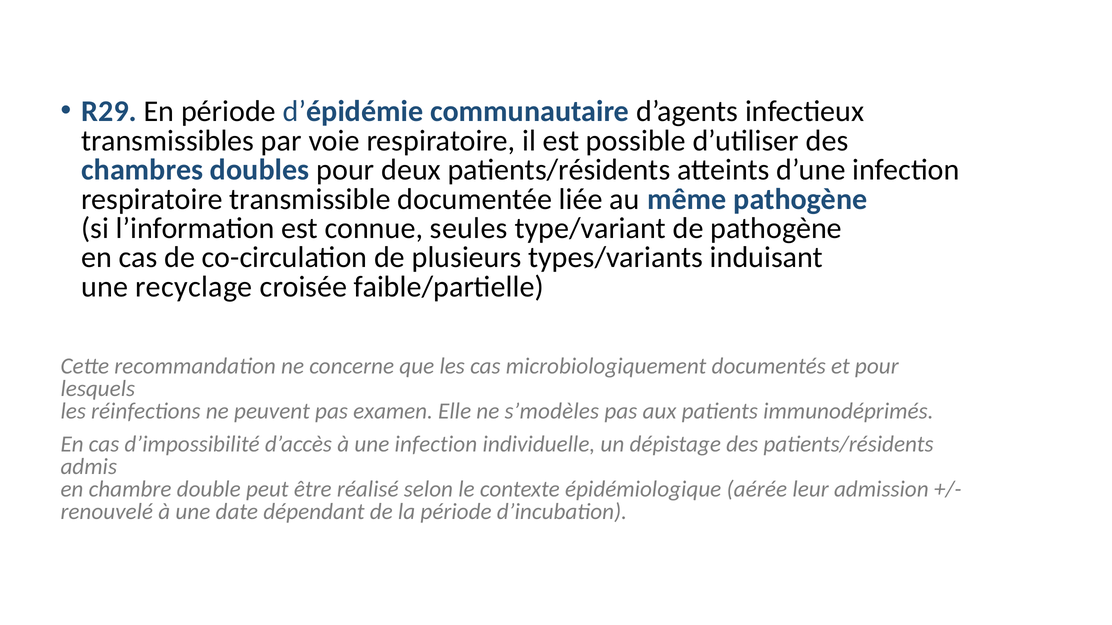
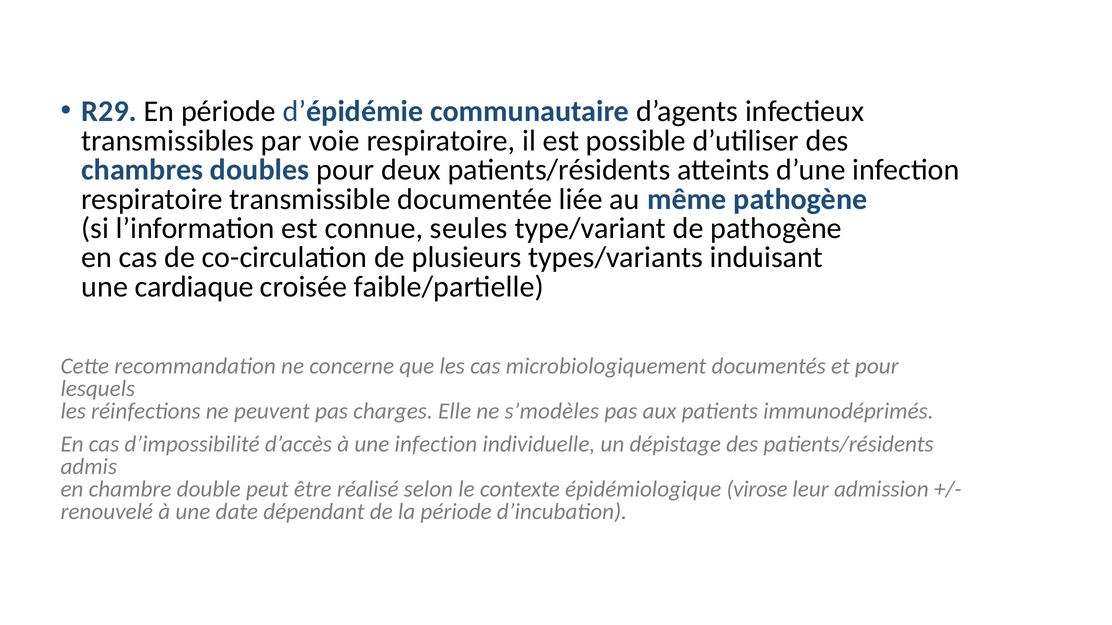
recyclage: recyclage -> cardiaque
examen: examen -> charges
aérée: aérée -> virose
